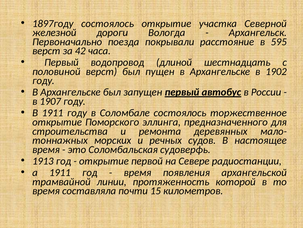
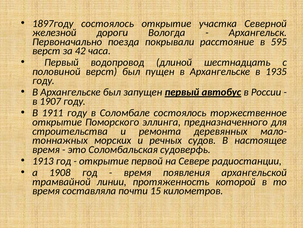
1902: 1902 -> 1935
а 1911: 1911 -> 1908
